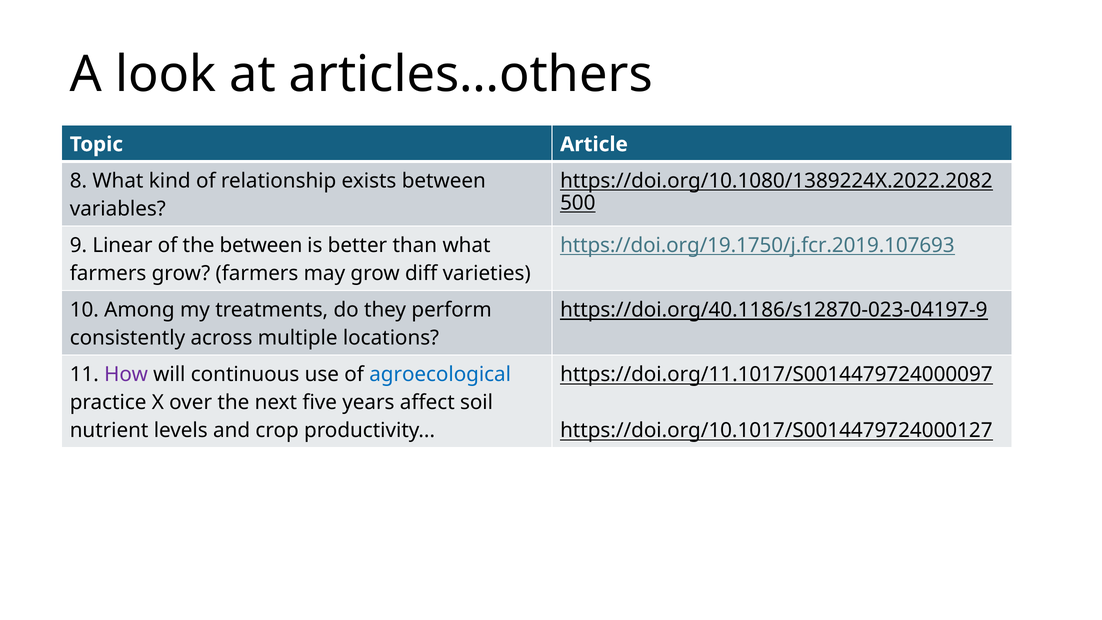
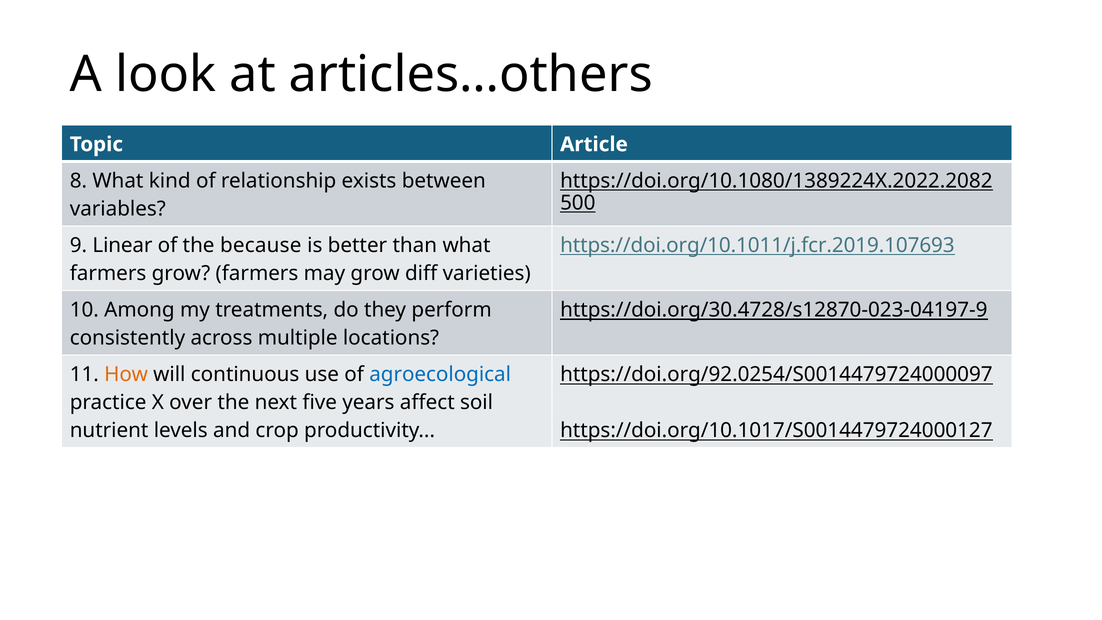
the between: between -> because
https://doi.org/19.1750/j.fcr.2019.107693: https://doi.org/19.1750/j.fcr.2019.107693 -> https://doi.org/10.1011/j.fcr.2019.107693
https://doi.org/40.1186/s12870-023-04197-9: https://doi.org/40.1186/s12870-023-04197-9 -> https://doi.org/30.4728/s12870-023-04197-9
How colour: purple -> orange
https://doi.org/11.1017/S0014479724000097: https://doi.org/11.1017/S0014479724000097 -> https://doi.org/92.0254/S0014479724000097
